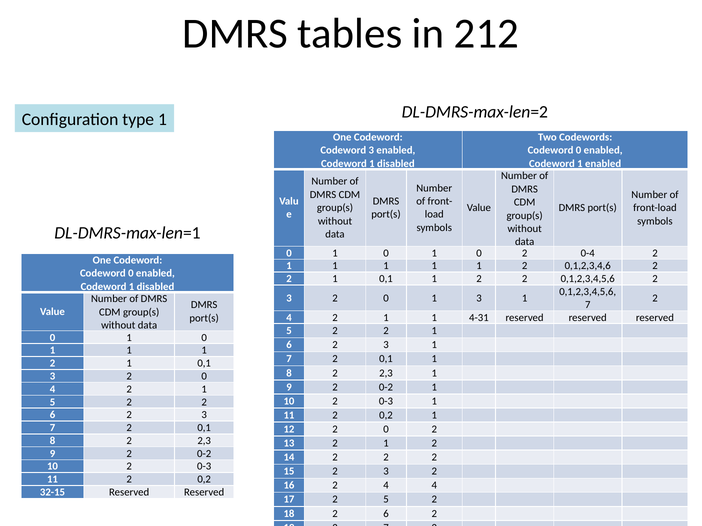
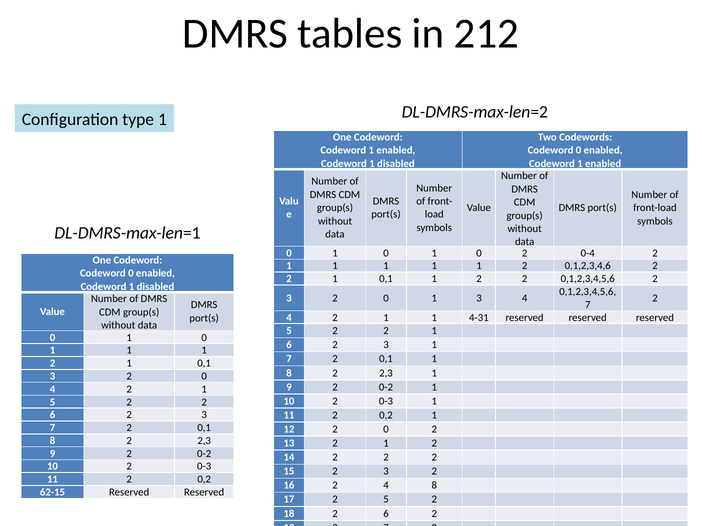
3 at (371, 151): 3 -> 1
1 3 1: 1 -> 4
4 4: 4 -> 8
32-15: 32-15 -> 62-15
